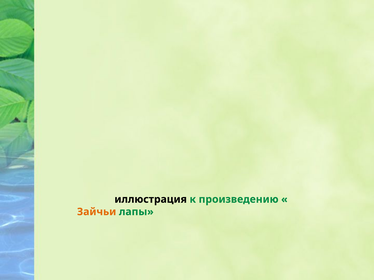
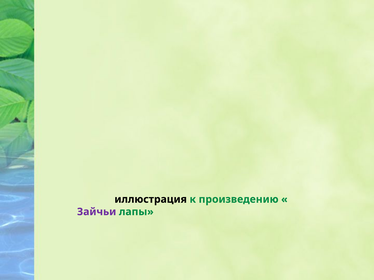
Зайчьи colour: orange -> purple
